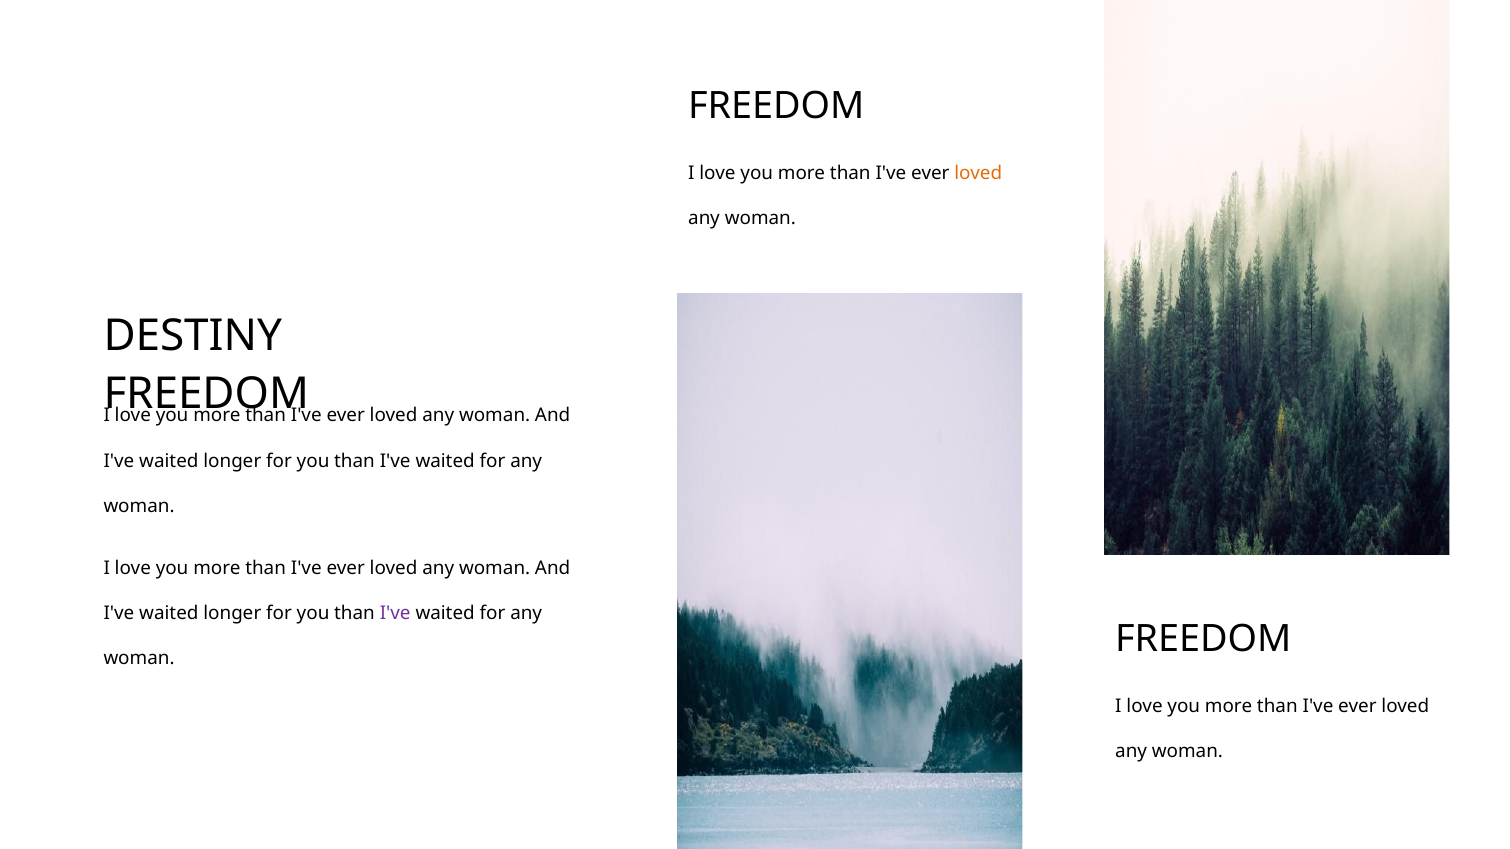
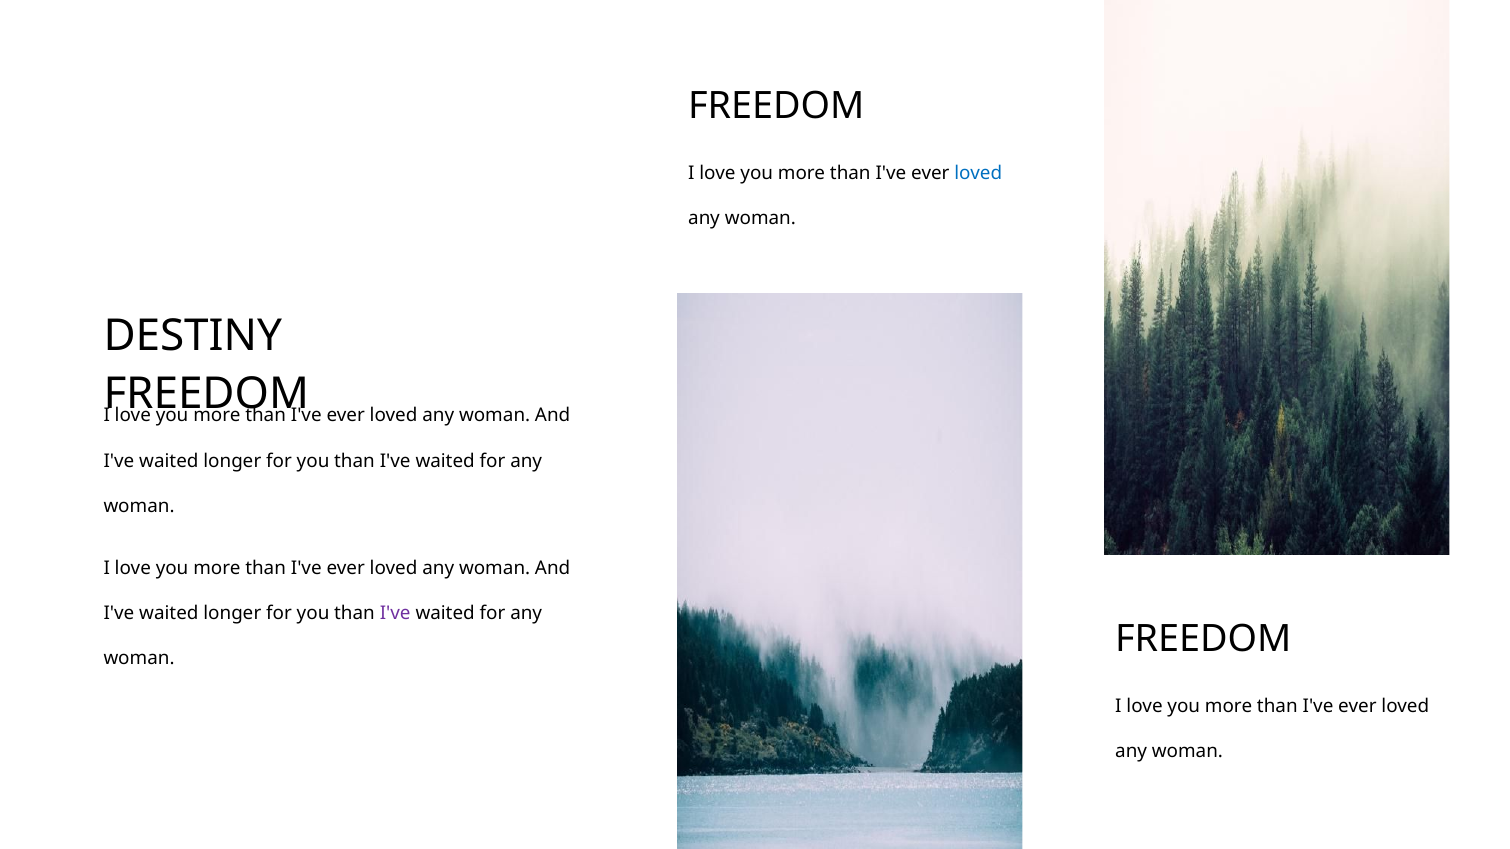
loved at (978, 173) colour: orange -> blue
